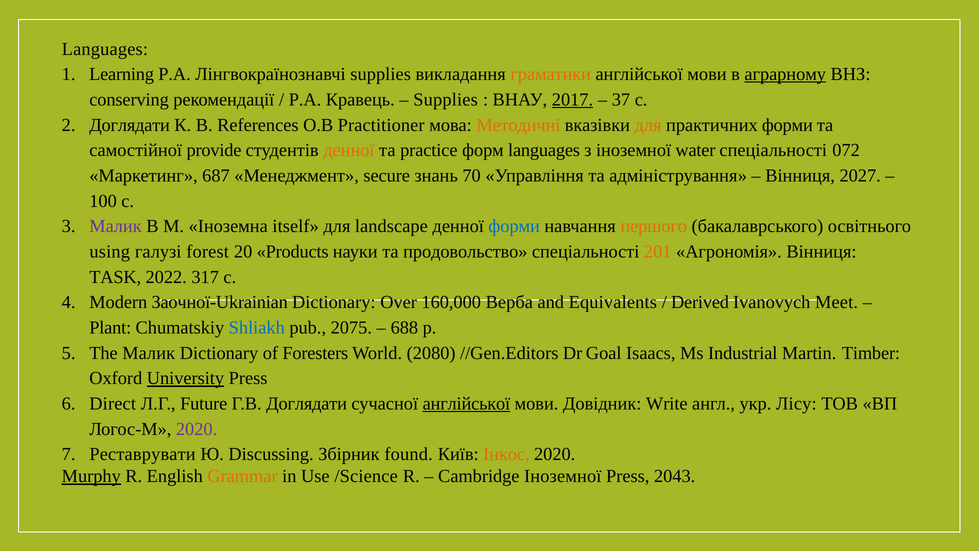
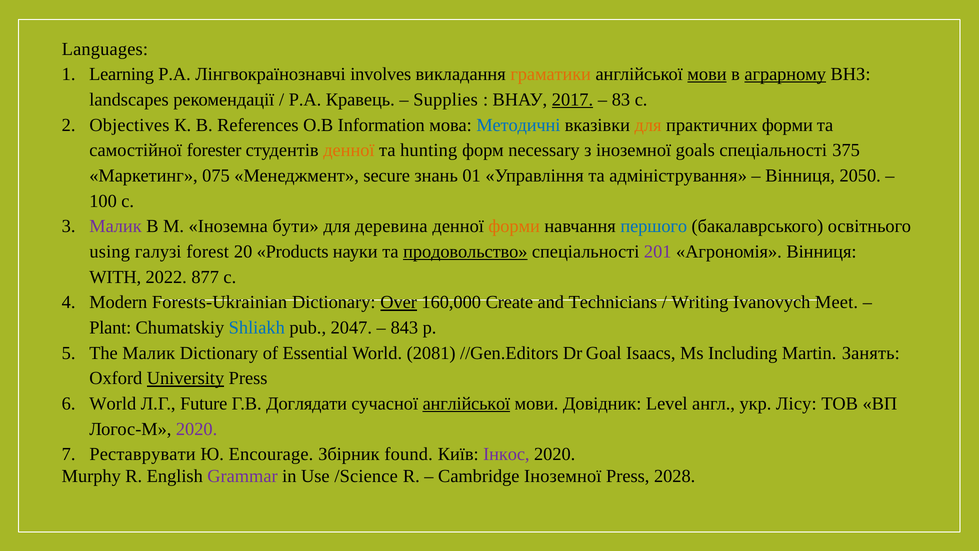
Лінгвокраїнознавчі supplies: supplies -> involves
мови at (707, 74) underline: none -> present
conserving: conserving -> landscapes
37: 37 -> 83
Доглядати at (130, 125): Доглядати -> Objectives
Practitioner: Practitioner -> Information
Методичні colour: orange -> blue
provide: provide -> forester
practice: practice -> hunting
форм languages: languages -> necessary
water: water -> goals
072: 072 -> 375
687: 687 -> 075
70: 70 -> 01
2027: 2027 -> 2050
itself: itself -> бути
landscape: landscape -> деревина
форми at (514, 226) colour: blue -> orange
першого colour: orange -> blue
продовольство underline: none -> present
201 colour: orange -> purple
TASK: TASK -> WITH
317: 317 -> 877
Заочної-Ukrainian: Заочної-Ukrainian -> Forests-Ukrainian
Over underline: none -> present
Верба: Верба -> Create
Equivalents: Equivalents -> Technicians
Derived: Derived -> Writing
2075: 2075 -> 2047
688: 688 -> 843
Foresters: Foresters -> Essential
2080: 2080 -> 2081
Industrial: Industrial -> Including
Timber: Timber -> Занять
Direct at (113, 403): Direct -> World
Write: Write -> Level
Discussing: Discussing -> Encourage
Інкос colour: orange -> purple
Murphy underline: present -> none
Grammar colour: orange -> purple
2043: 2043 -> 2028
